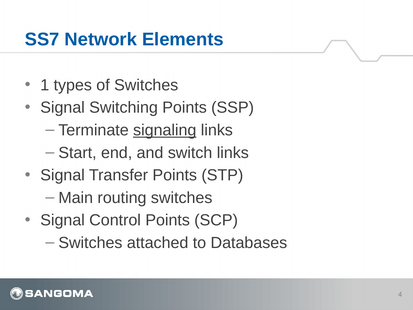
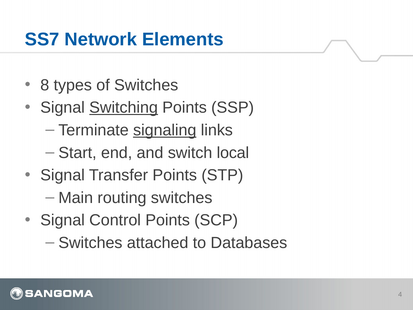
1: 1 -> 8
Switching underline: none -> present
switch links: links -> local
